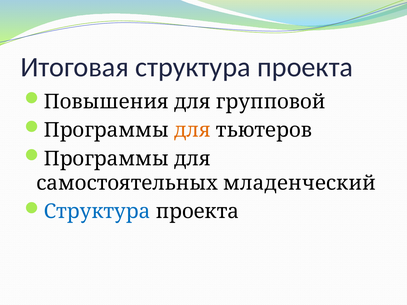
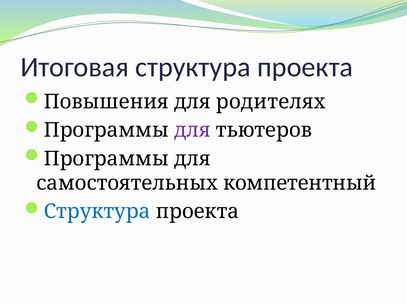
групповой: групповой -> родителях
для at (192, 130) colour: orange -> purple
младенческий: младенческий -> компетентный
